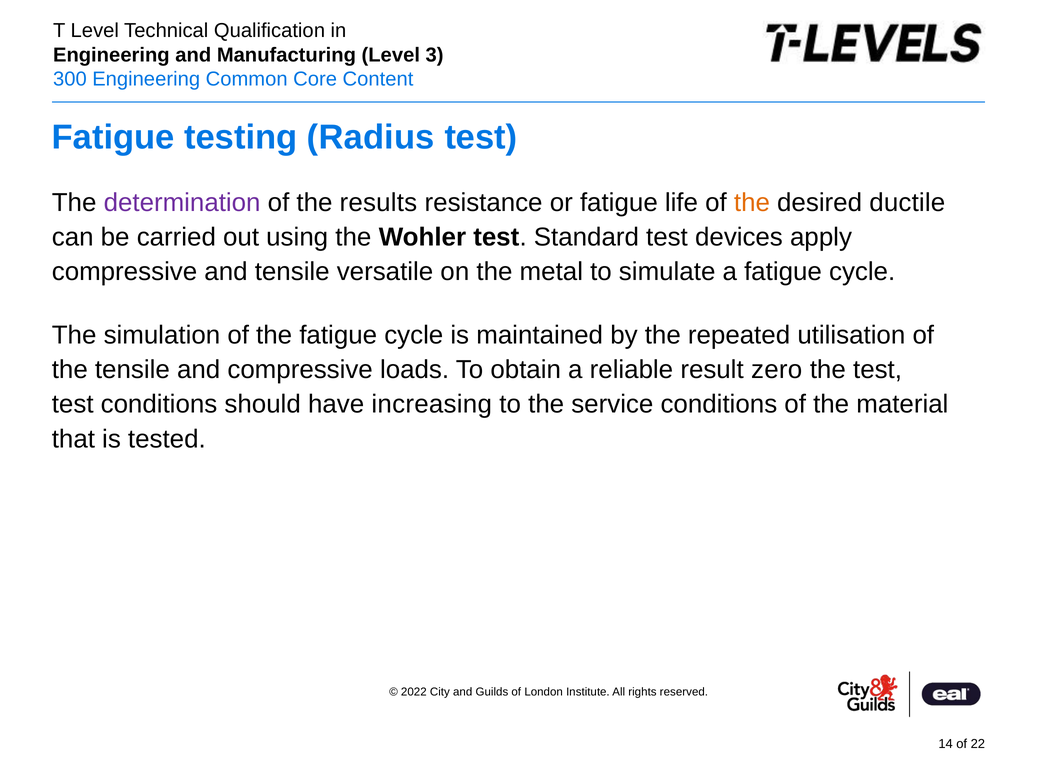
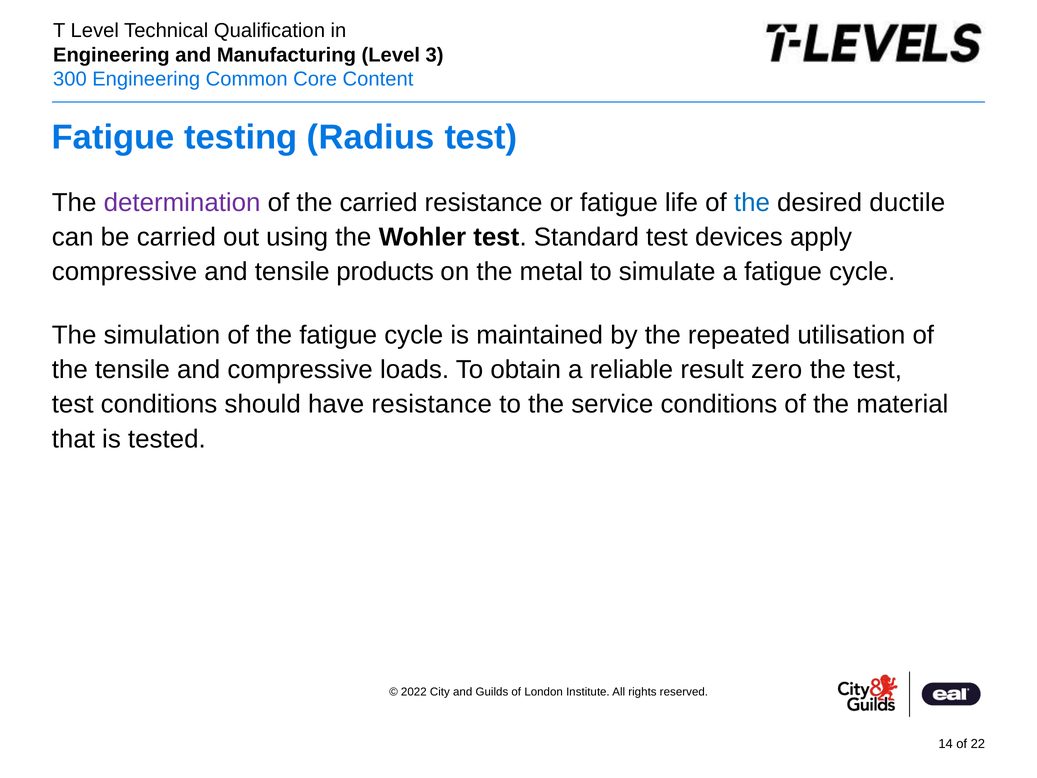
the results: results -> carried
the at (752, 203) colour: orange -> blue
versatile: versatile -> products
have increasing: increasing -> resistance
